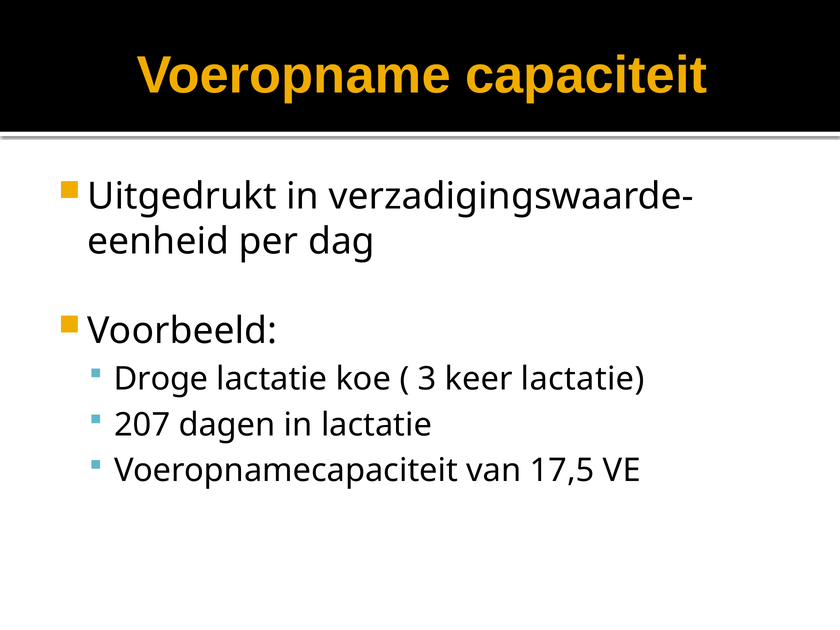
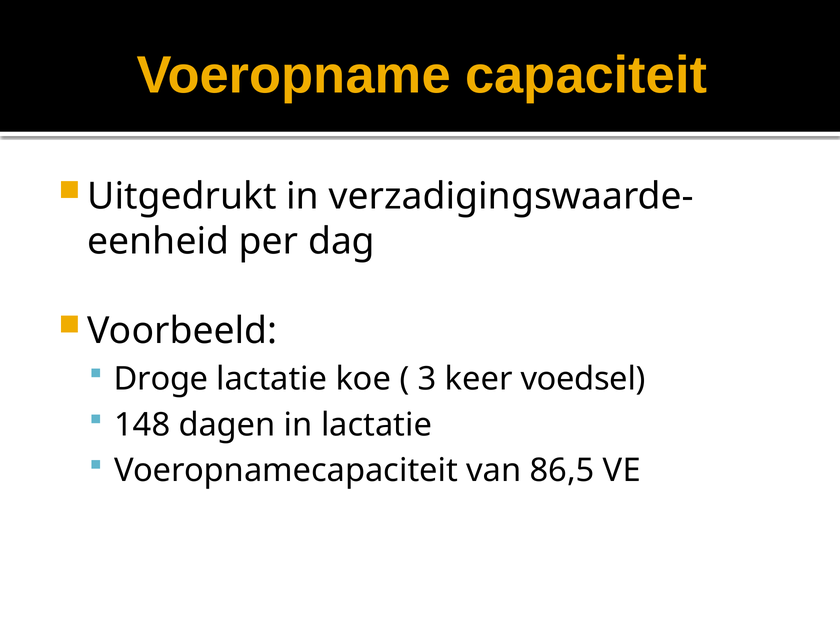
keer lactatie: lactatie -> voedsel
207: 207 -> 148
17,5: 17,5 -> 86,5
